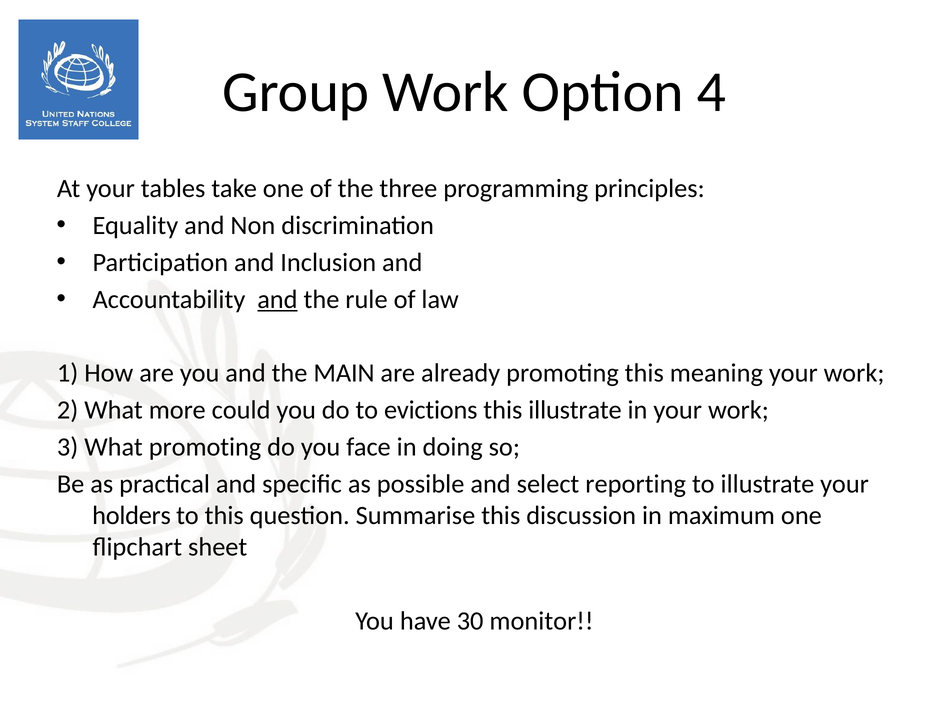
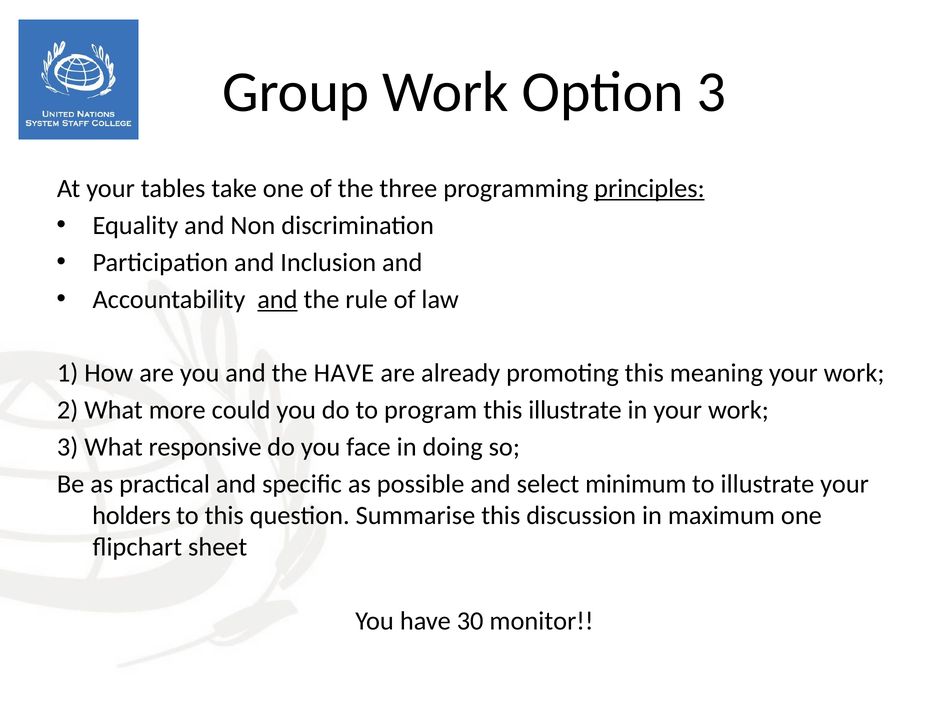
Option 4: 4 -> 3
principles underline: none -> present
the MAIN: MAIN -> HAVE
evictions: evictions -> program
What promoting: promoting -> responsive
reporting: reporting -> minimum
